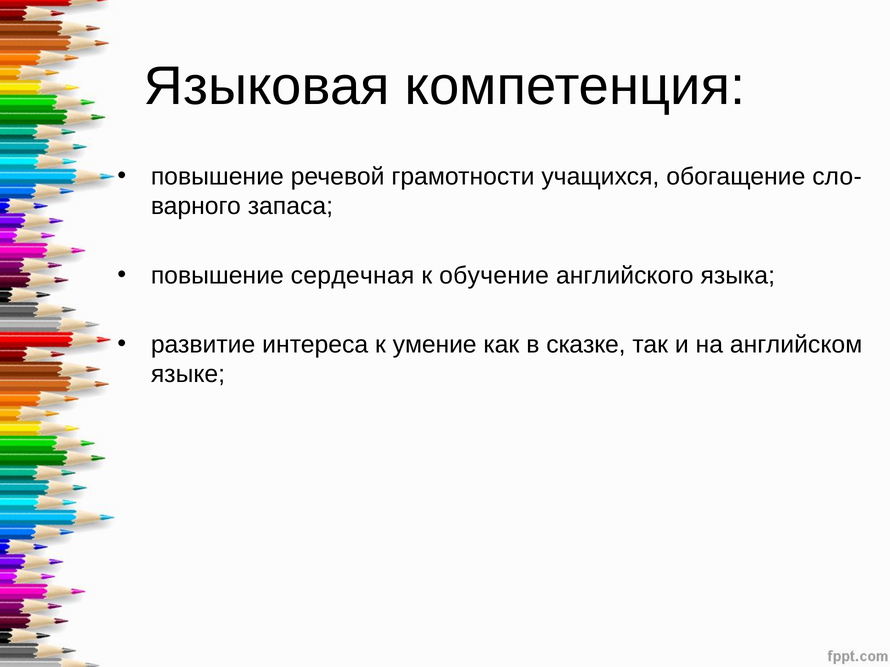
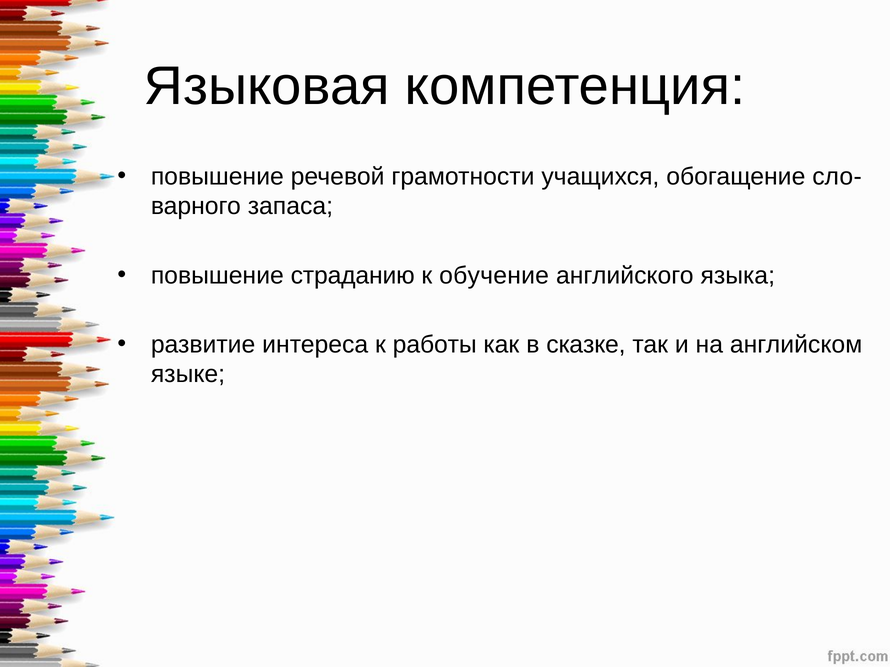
сердечная: сердечная -> страданию
умение: умение -> работы
